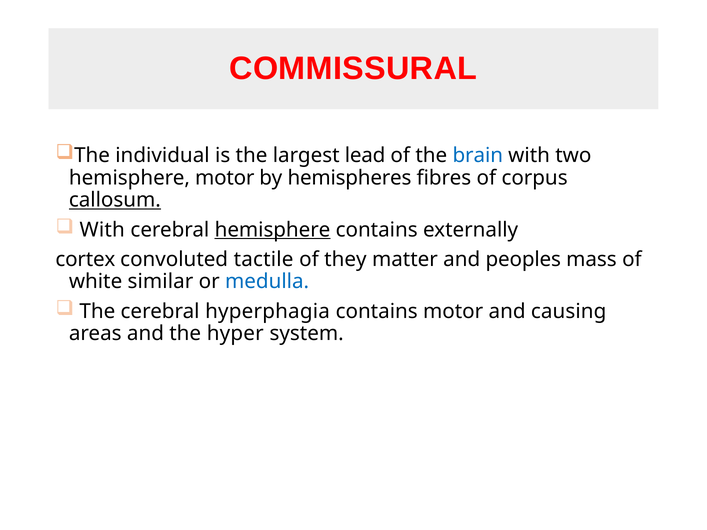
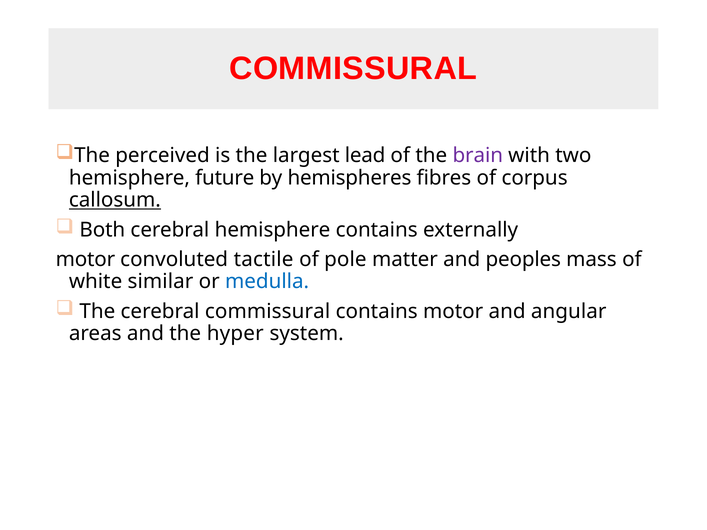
individual: individual -> perceived
brain colour: blue -> purple
hemisphere motor: motor -> future
With at (102, 230): With -> Both
hemisphere at (273, 230) underline: present -> none
cortex at (85, 260): cortex -> motor
they: they -> pole
cerebral hyperphagia: hyperphagia -> commissural
causing: causing -> angular
